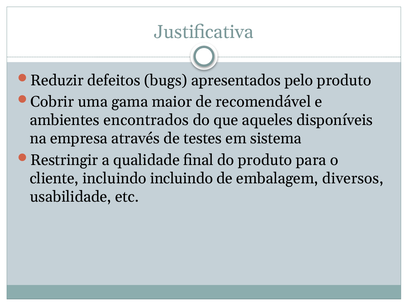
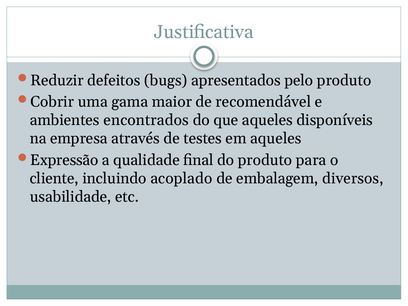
em sistema: sistema -> aqueles
Restringir: Restringir -> Expressão
incluindo incluindo: incluindo -> acoplado
